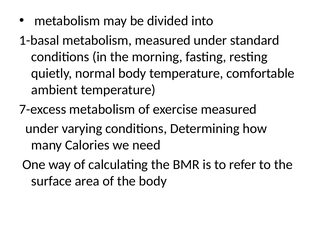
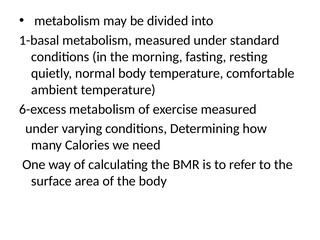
7-excess: 7-excess -> 6-excess
